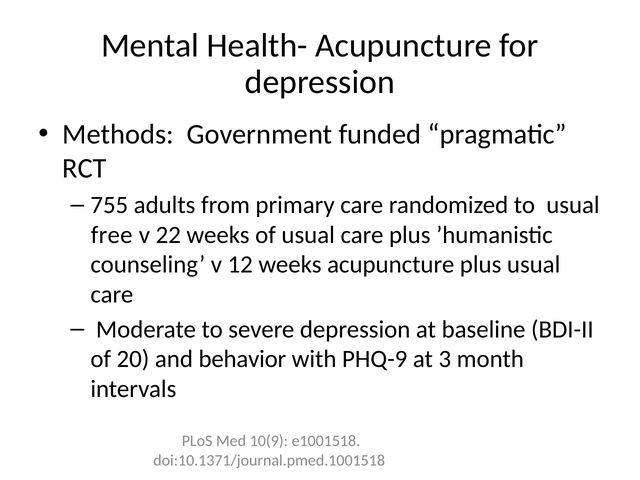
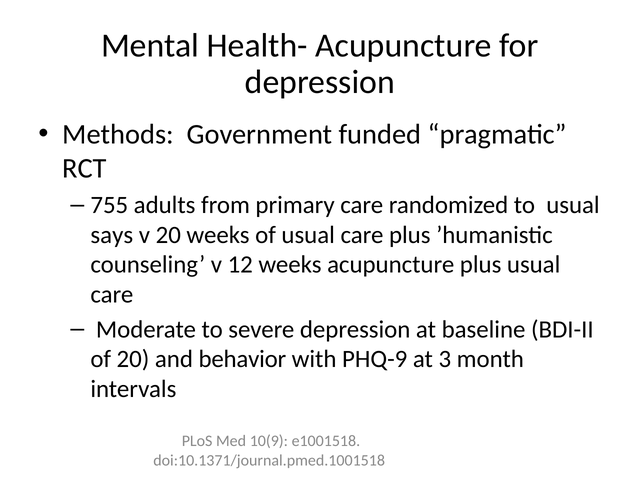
free: free -> says
v 22: 22 -> 20
